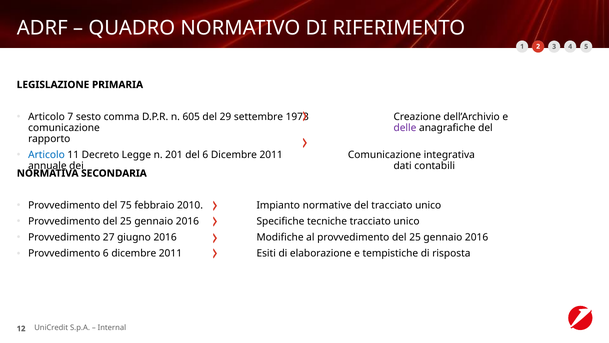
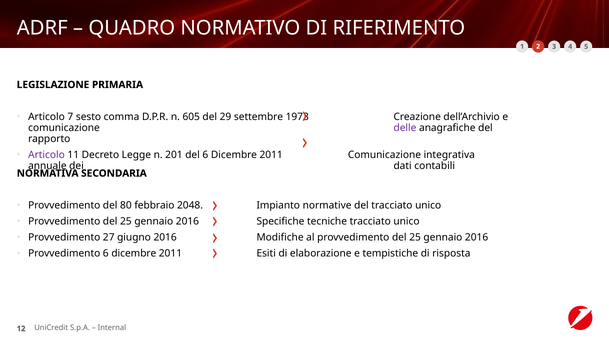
Articolo at (46, 155) colour: blue -> purple
75: 75 -> 80
2010: 2010 -> 2048
